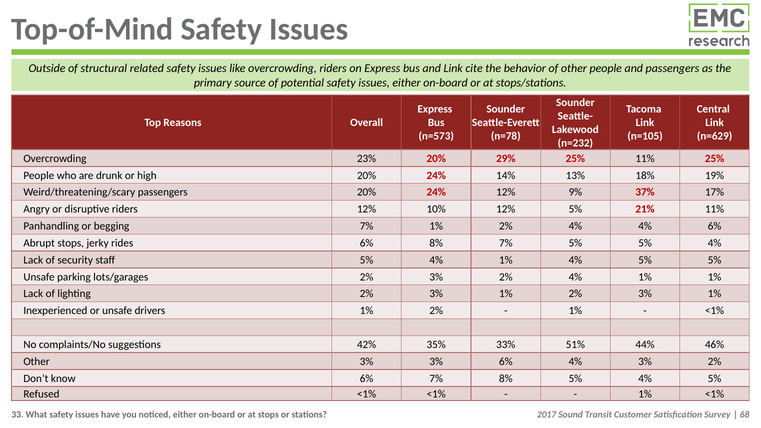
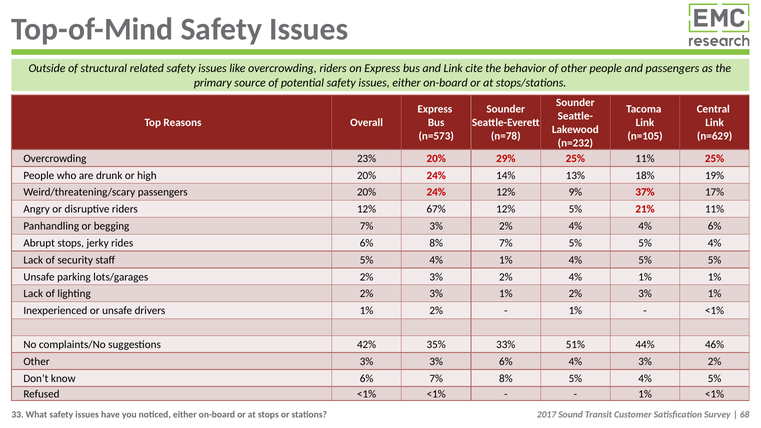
10%: 10% -> 67%
7% 1%: 1% -> 3%
